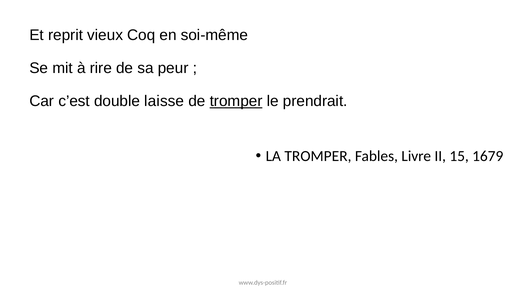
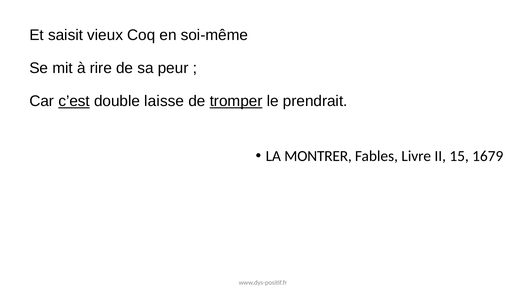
reprit: reprit -> saisit
c’est underline: none -> present
LA TROMPER: TROMPER -> MONTRER
